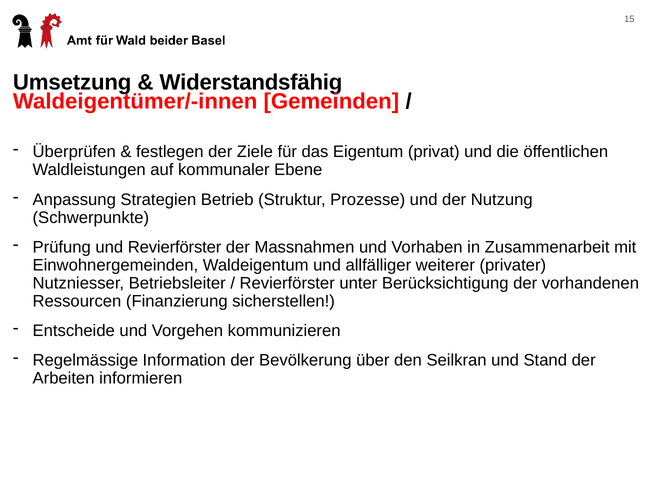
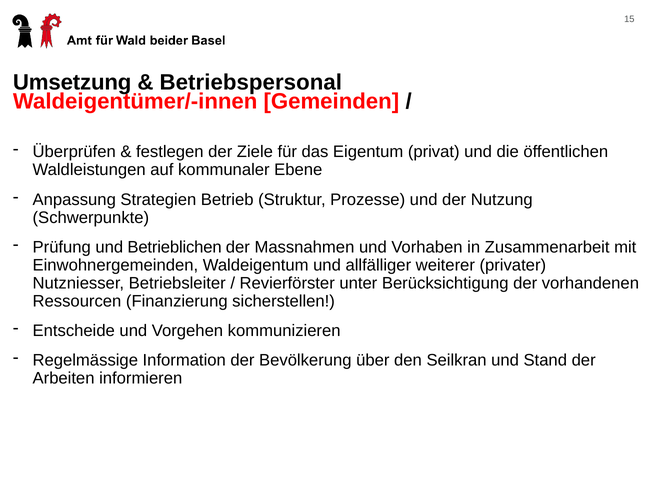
Widerstandsfähig: Widerstandsfähig -> Betriebspersonal
und Revierförster: Revierförster -> Betrieblichen
